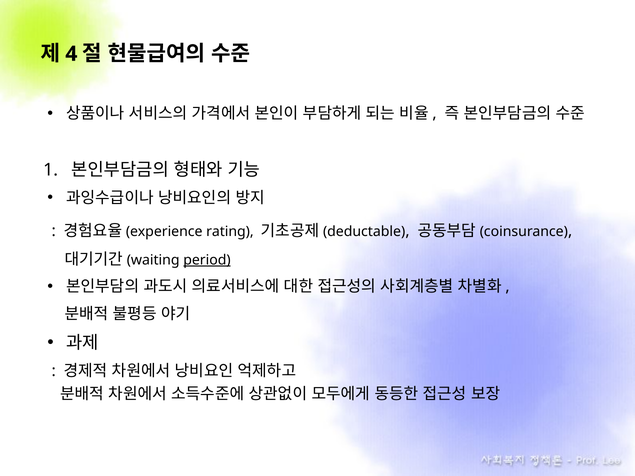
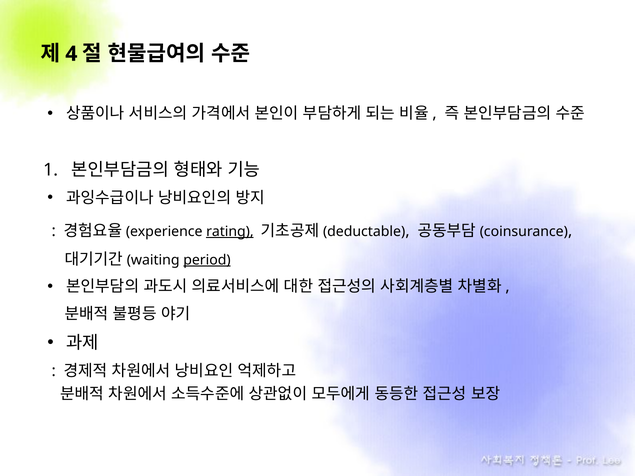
rating underline: none -> present
